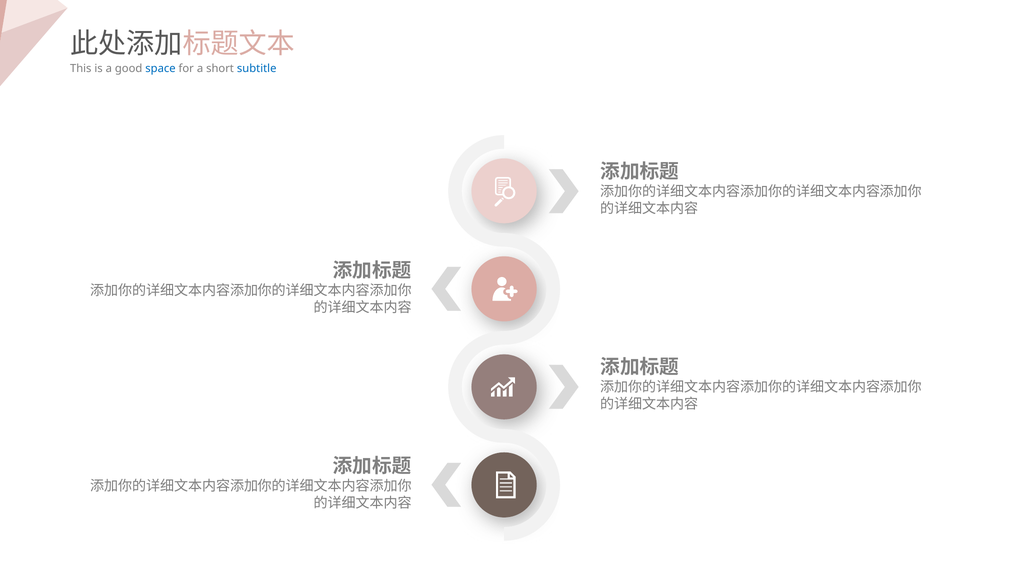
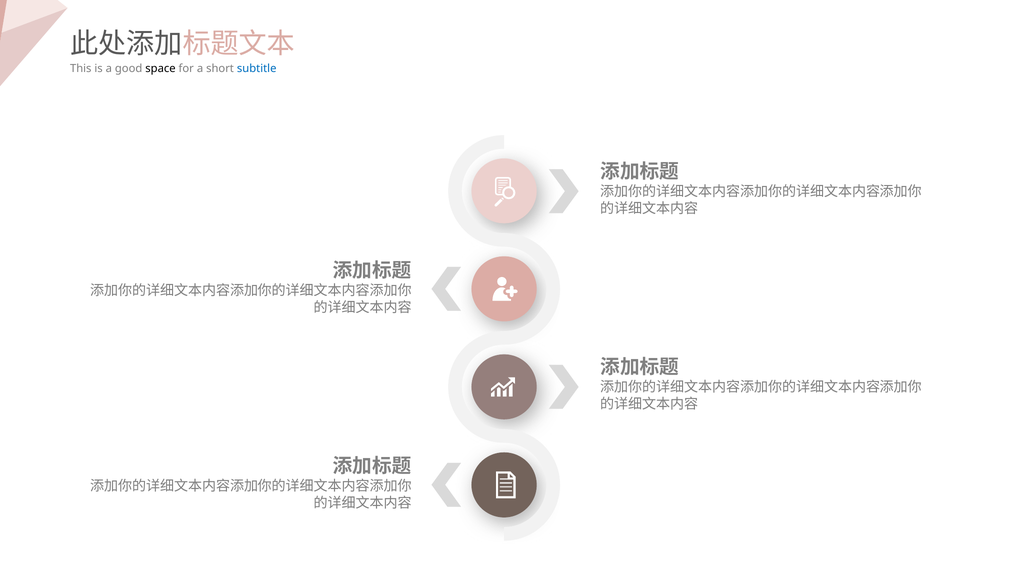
space colour: blue -> black
